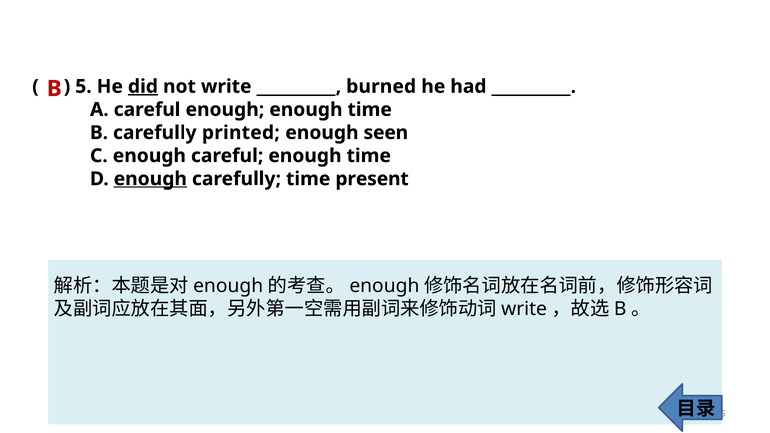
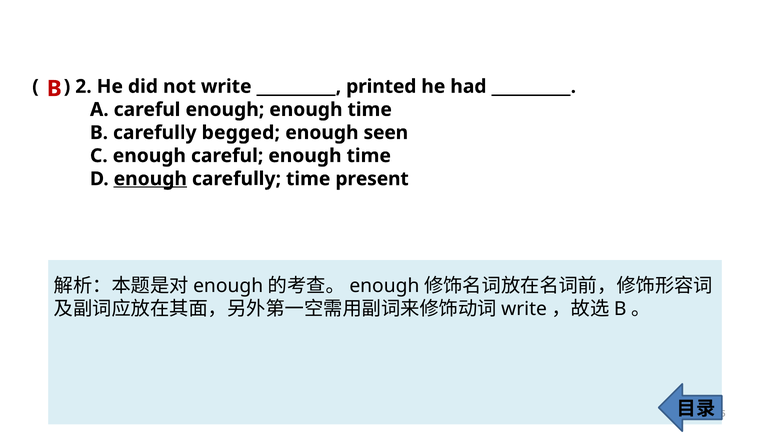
5: 5 -> 2
did underline: present -> none
burned: burned -> printed
printed: printed -> begged
